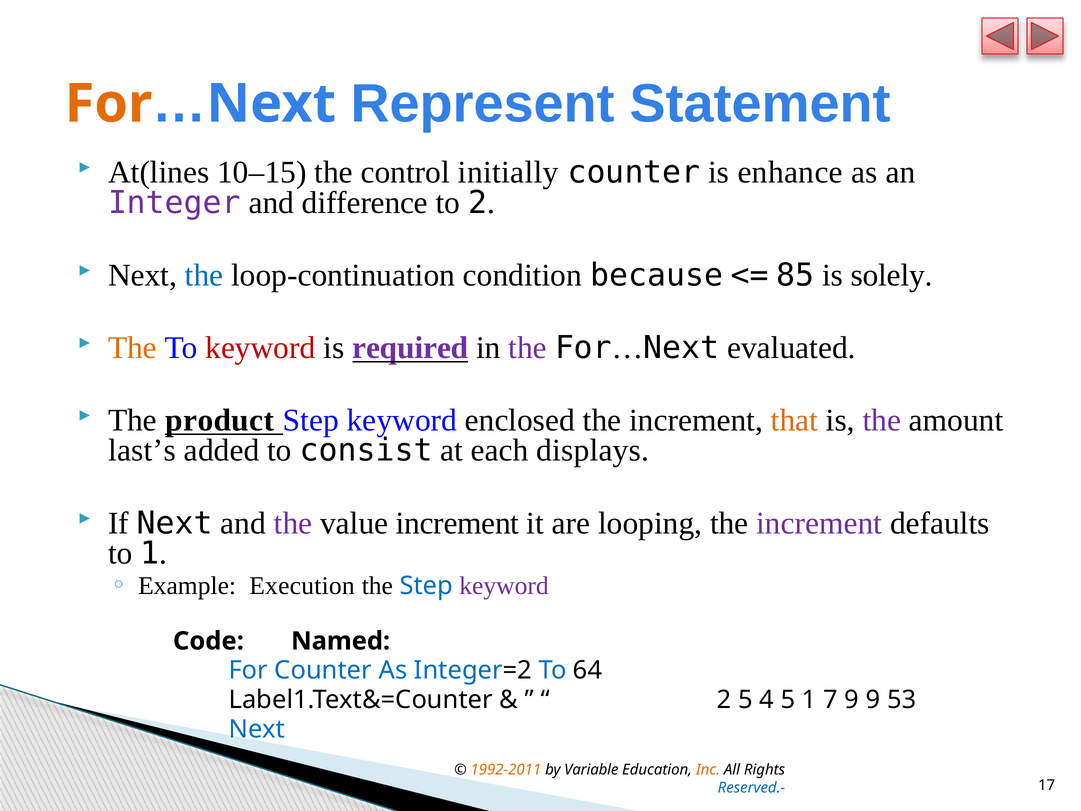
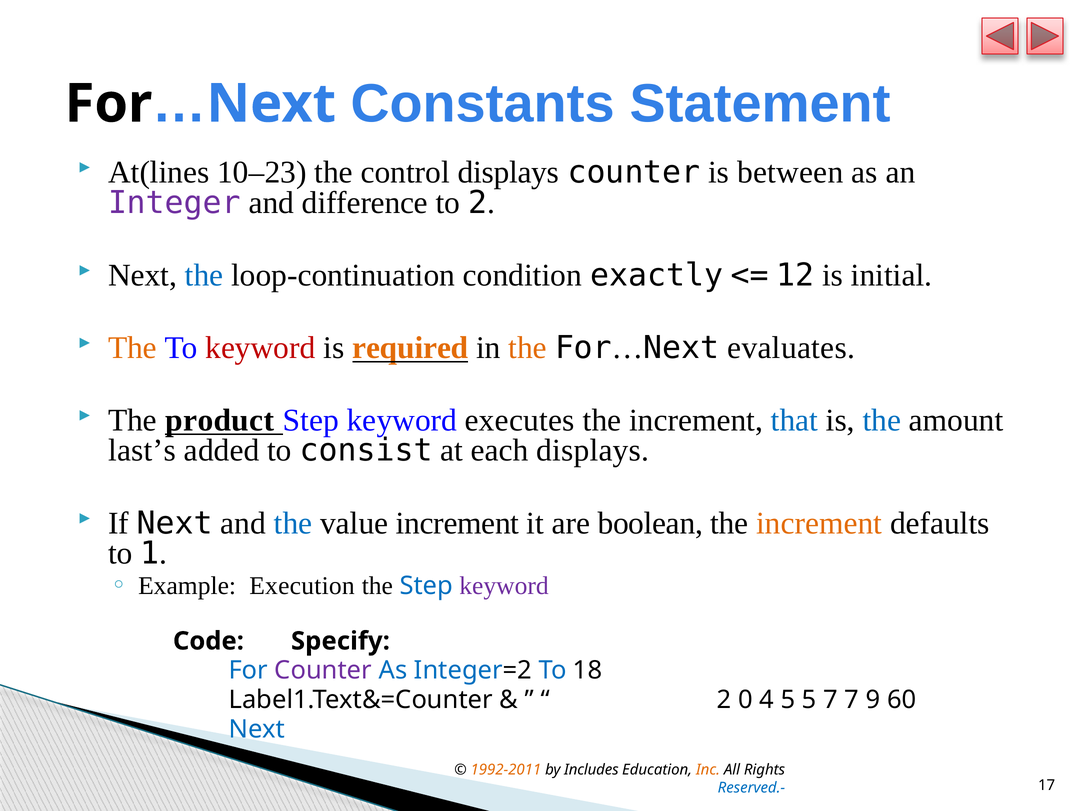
For at (108, 104) colour: orange -> black
Represent: Represent -> Constants
10–15: 10–15 -> 10–23
control initially: initially -> displays
enhance: enhance -> between
because: because -> exactly
85: 85 -> 12
solely: solely -> initial
required colour: purple -> orange
the at (528, 348) colour: purple -> orange
evaluated: evaluated -> evaluates
enclosed: enclosed -> executes
that colour: orange -> blue
the at (882, 420) colour: purple -> blue
the at (293, 523) colour: purple -> blue
looping: looping -> boolean
increment at (819, 523) colour: purple -> orange
Named: Named -> Specify
Counter at (323, 670) colour: blue -> purple
64: 64 -> 18
2 5: 5 -> 0
5 1: 1 -> 5
7 9: 9 -> 7
53: 53 -> 60
Variable: Variable -> Includes
